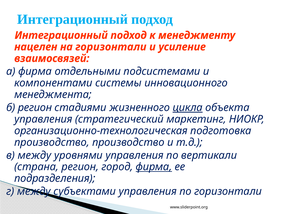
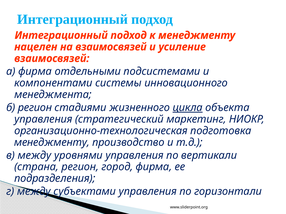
на горизонтали: горизонтали -> взаимосвязей
производство at (52, 143): производство -> менеджменту
фирма at (154, 167) underline: present -> none
